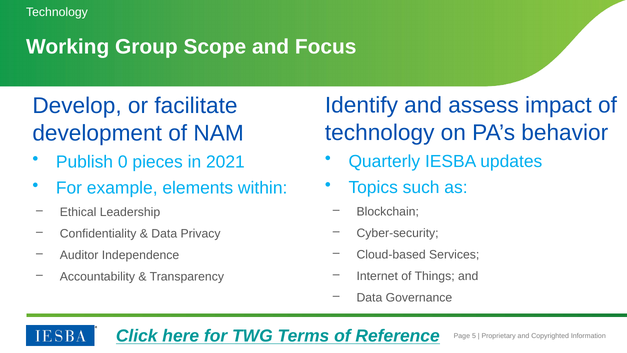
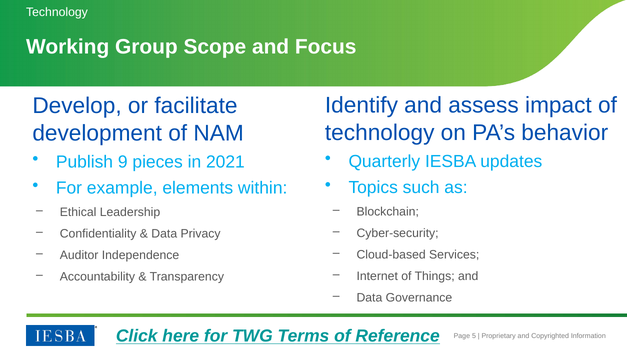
0: 0 -> 9
